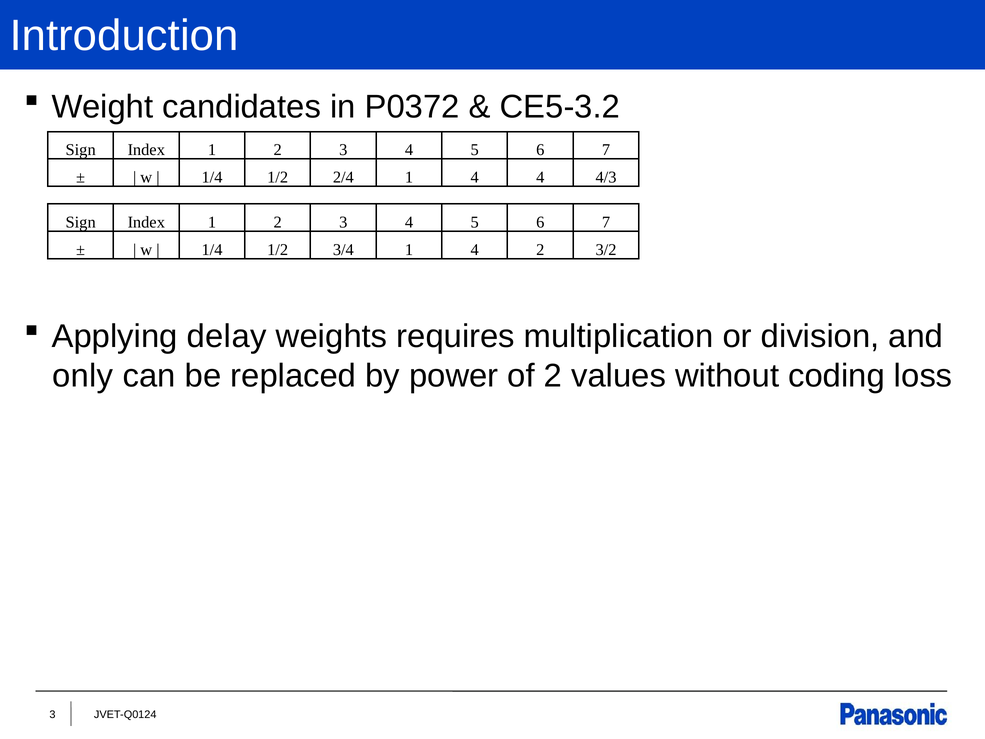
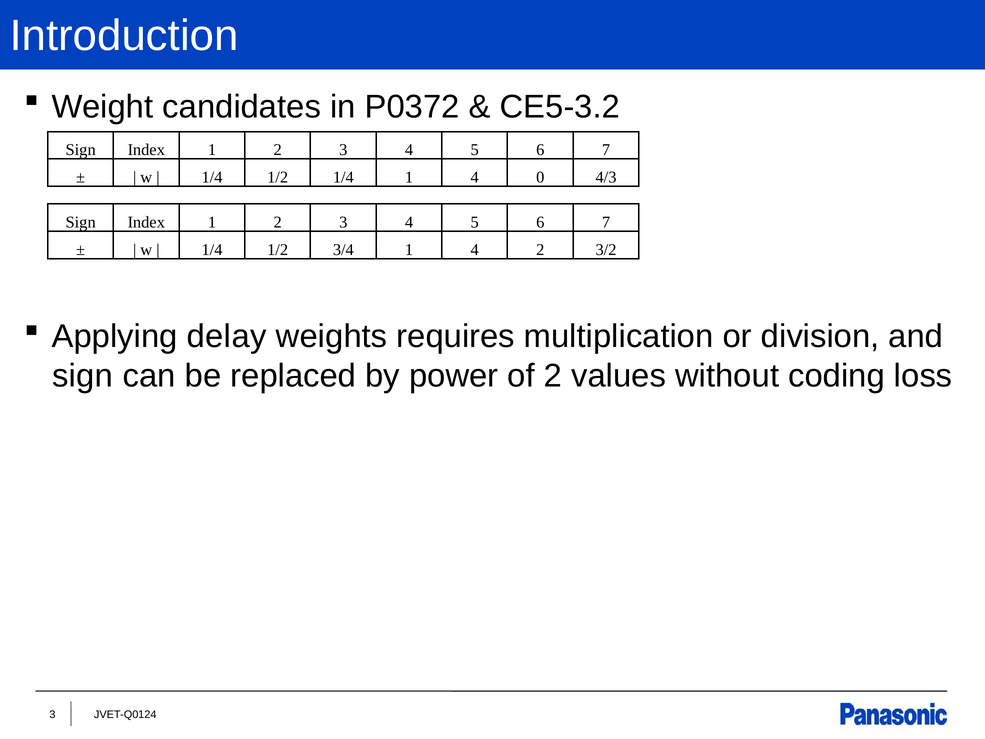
1/2 2/4: 2/4 -> 1/4
4 4: 4 -> 0
only at (83, 376): only -> sign
